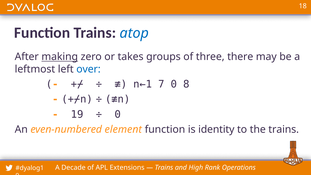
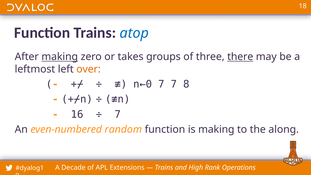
there underline: none -> present
over colour: blue -> orange
n←1: n←1 -> n←0
7 0: 0 -> 7
19: 19 -> 16
0 at (118, 114): 0 -> 7
element: element -> random
is identity: identity -> making
the trains: trains -> along
